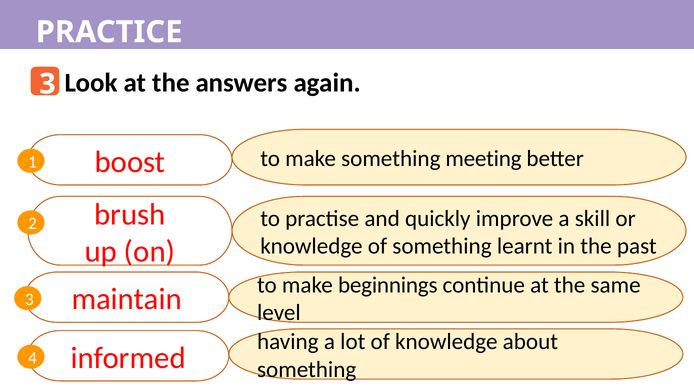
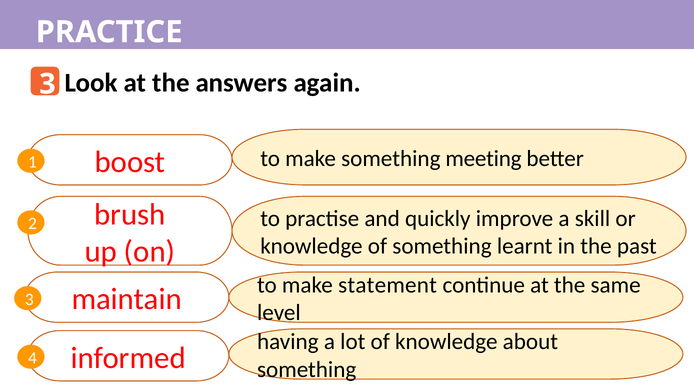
beginnings: beginnings -> statement
